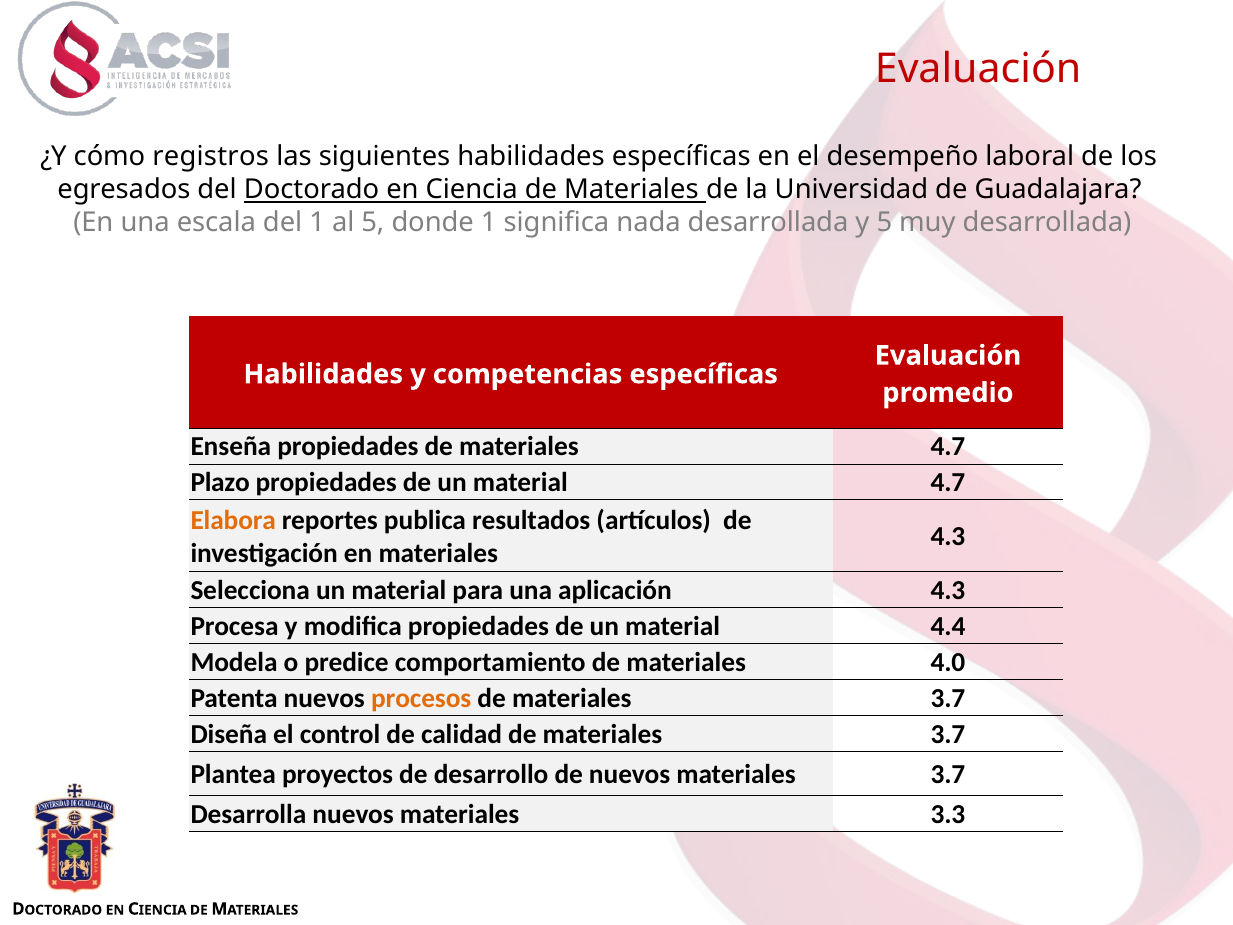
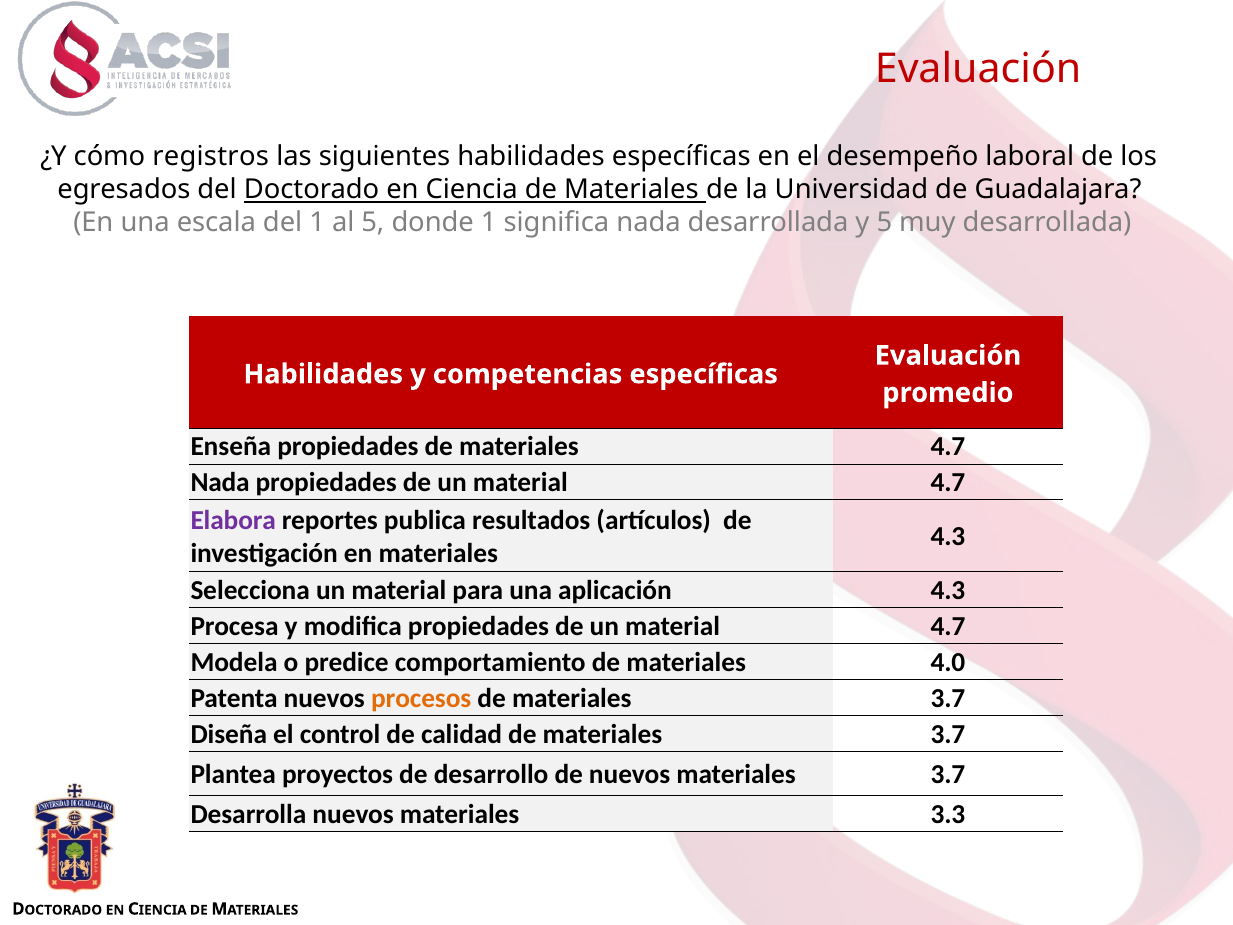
Plazo at (220, 483): Plazo -> Nada
Elabora colour: orange -> purple
4.4 at (948, 626): 4.4 -> 4.7
